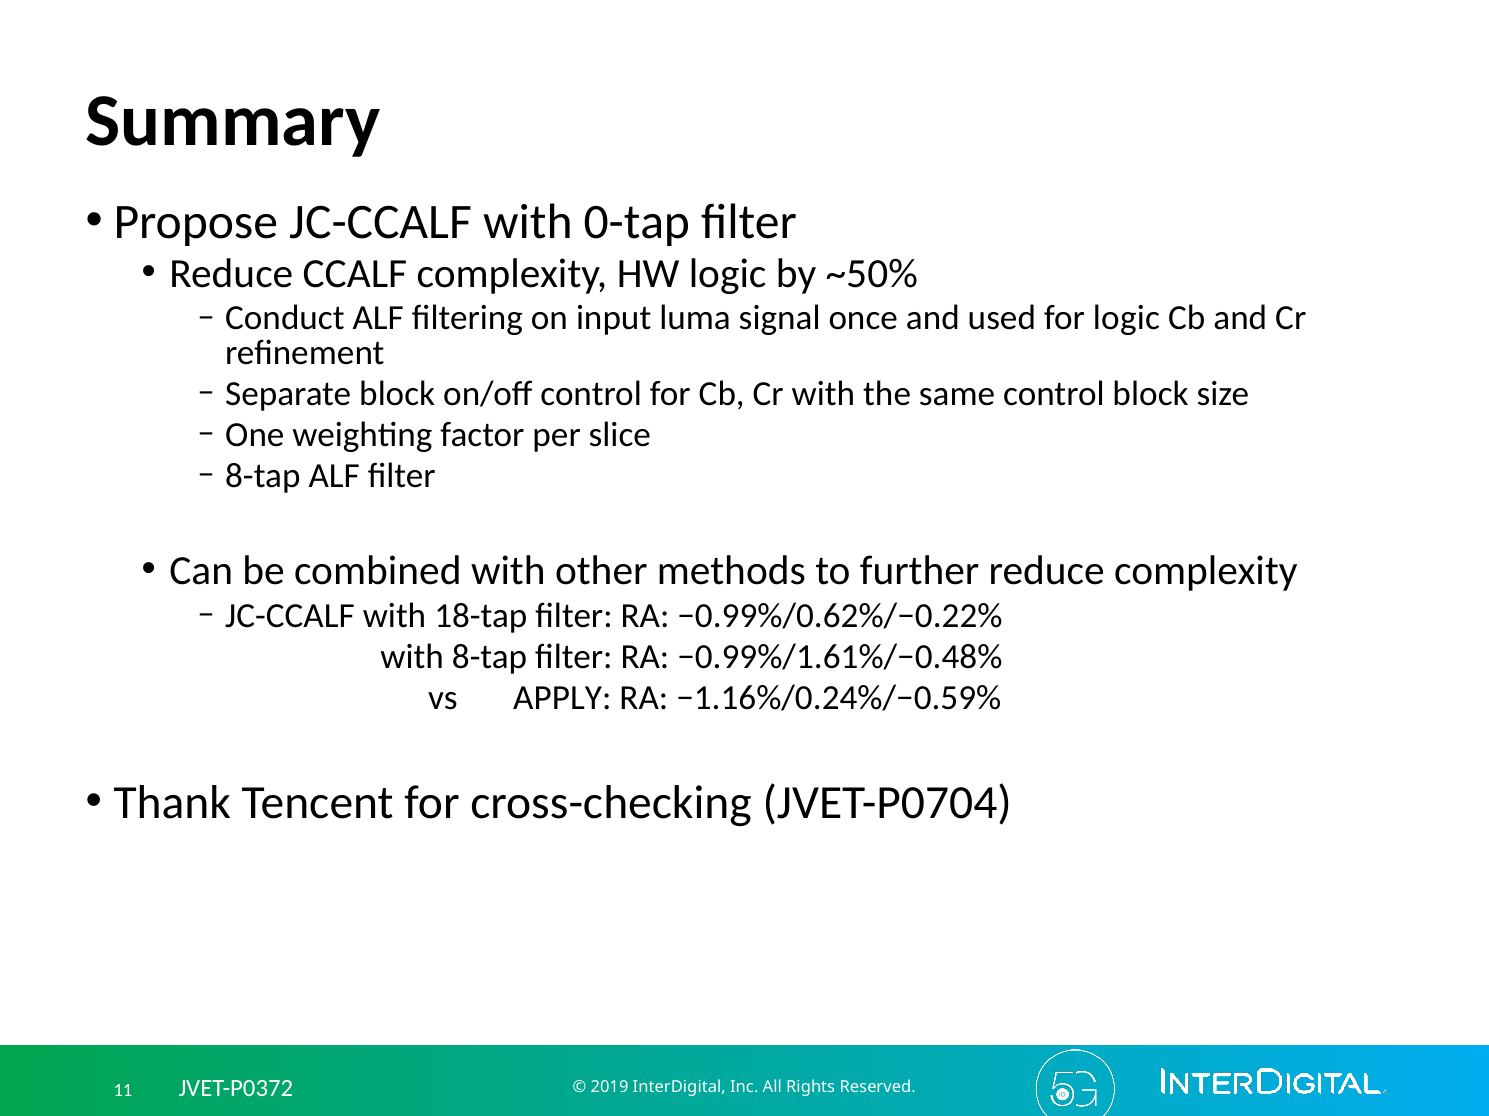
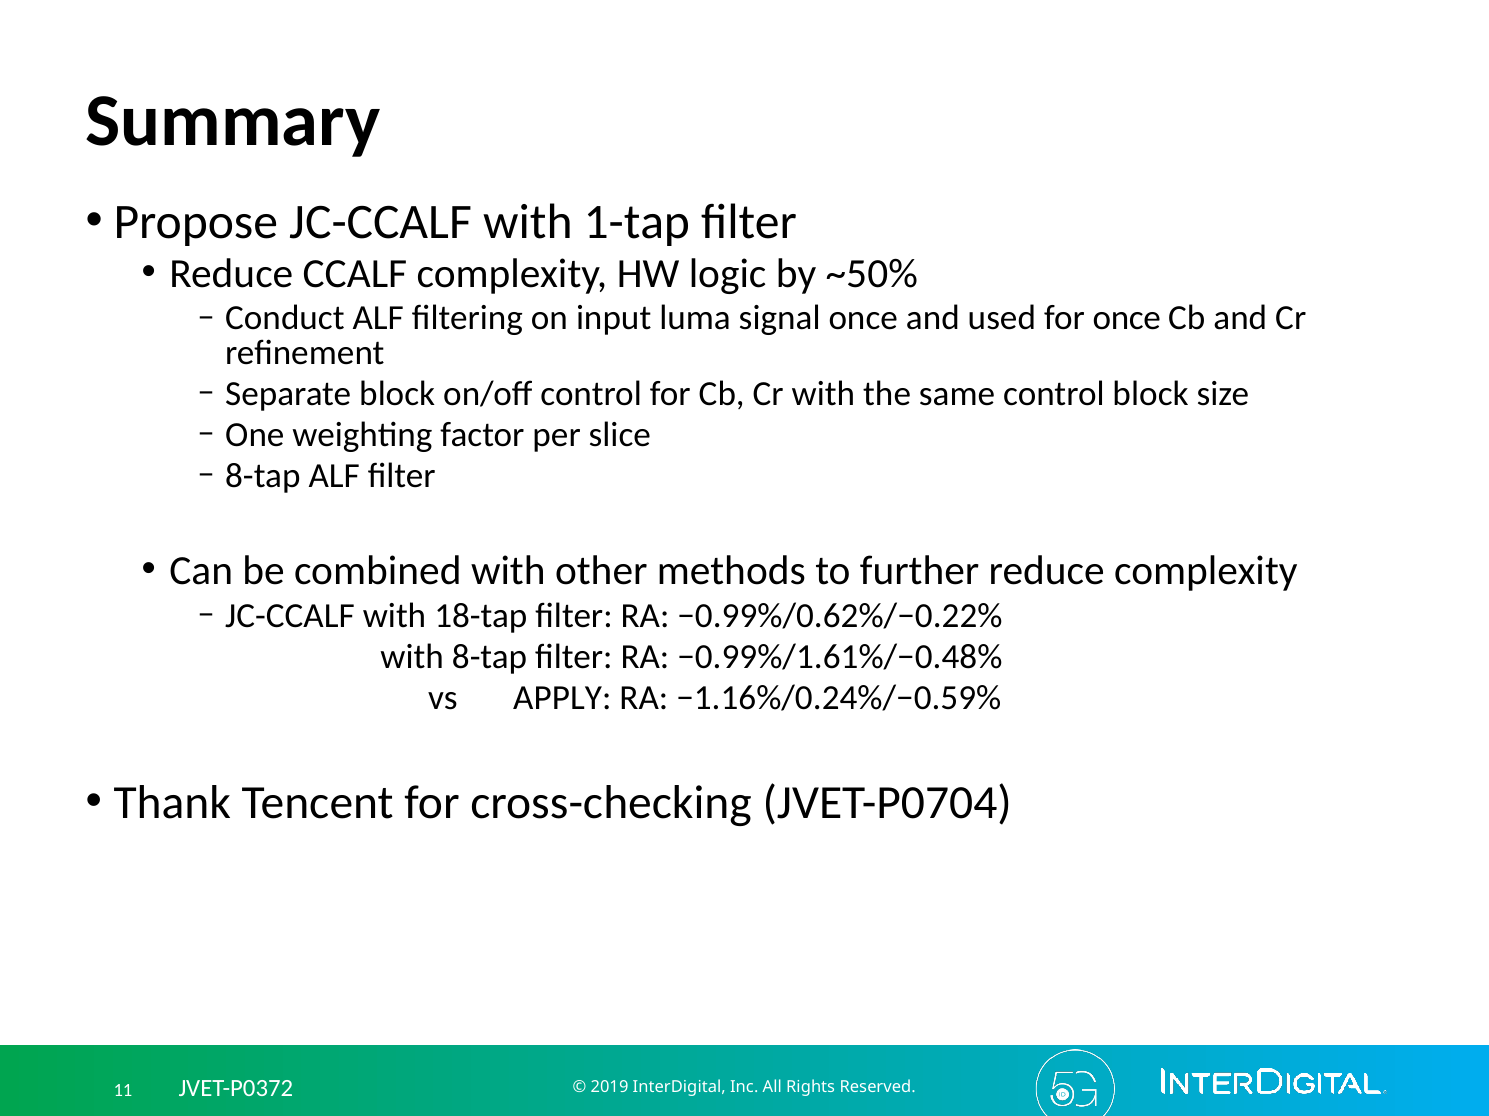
0-tap: 0-tap -> 1-tap
for logic: logic -> once
